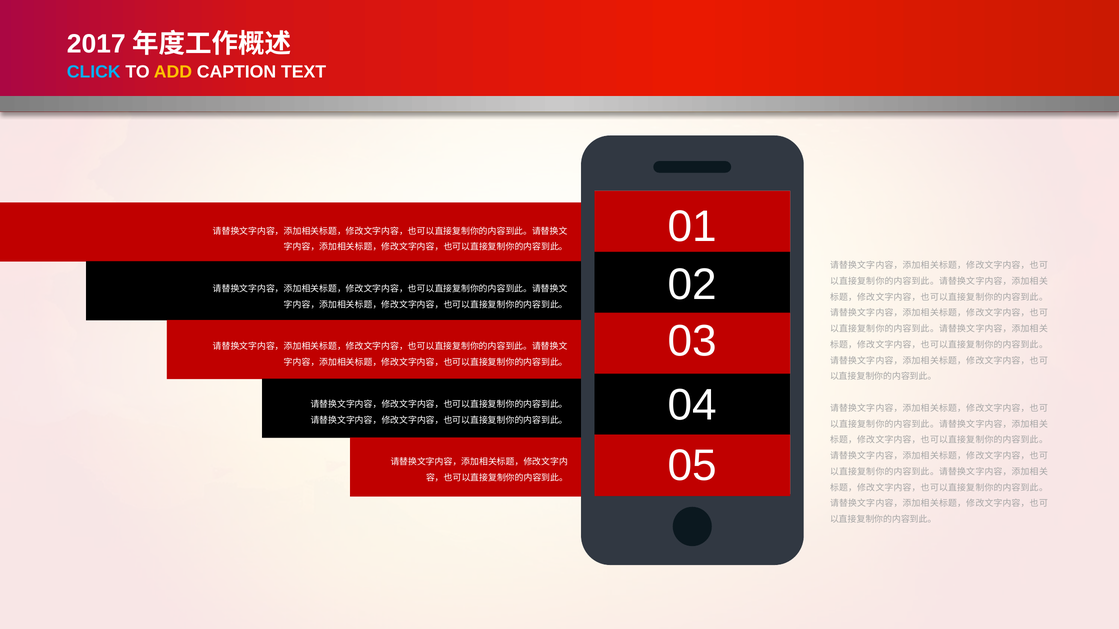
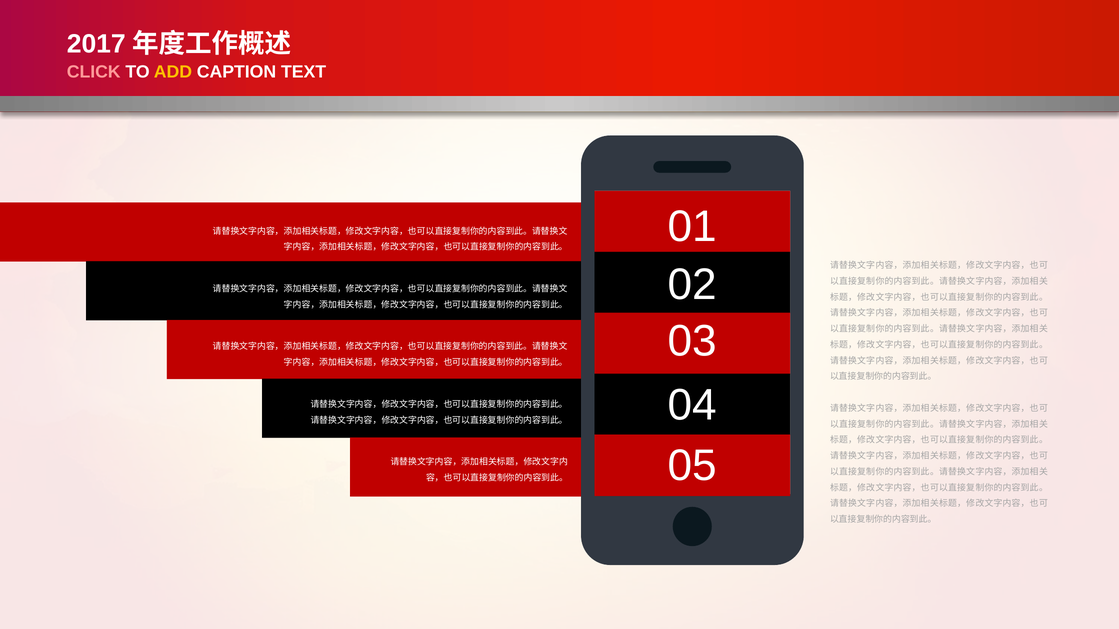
CLICK colour: light blue -> pink
